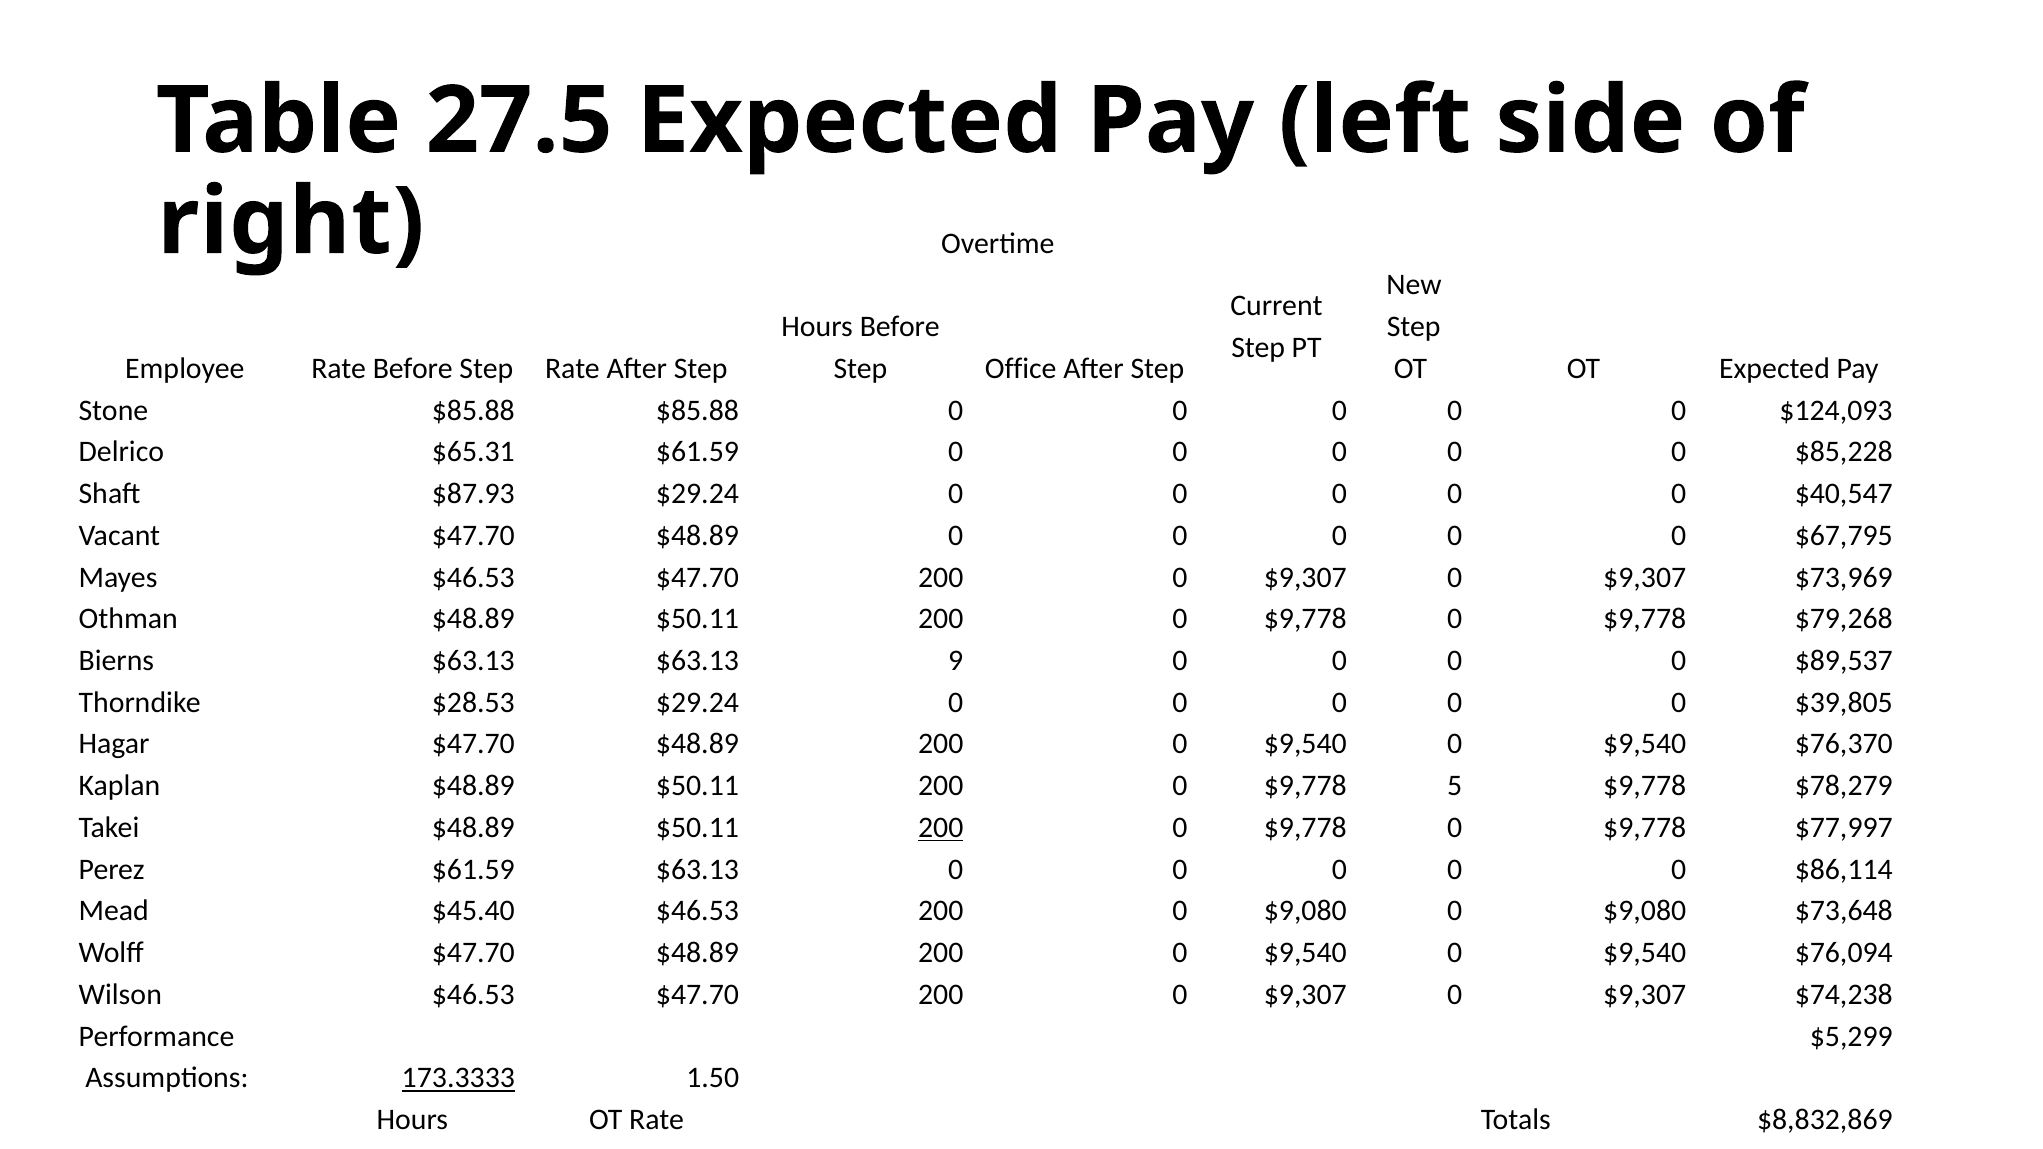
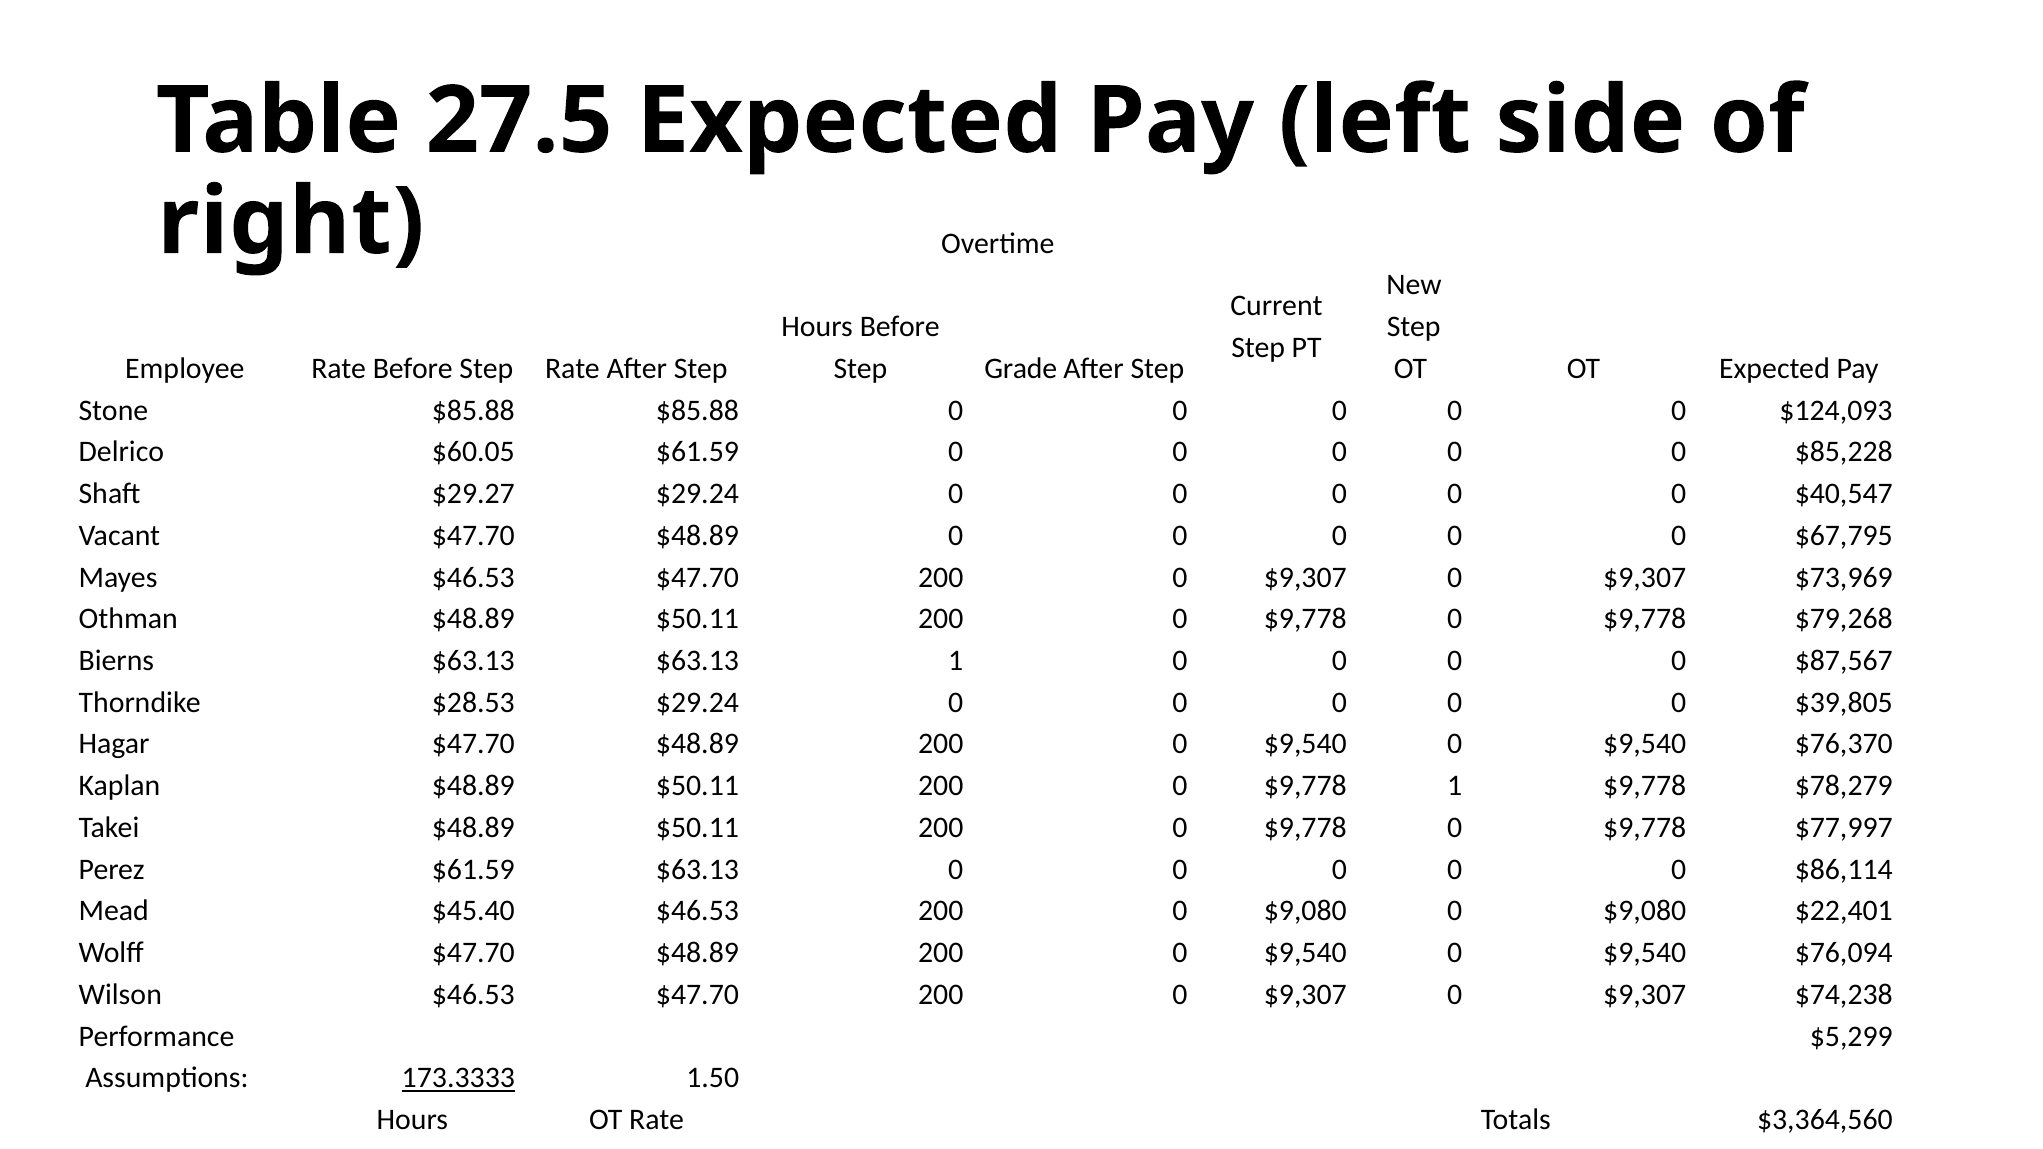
Office: Office -> Grade
$65.31: $65.31 -> $60.05
$87.93: $87.93 -> $29.27
$63.13 9: 9 -> 1
$89,537: $89,537 -> $87,567
$9,778 5: 5 -> 1
200 at (941, 828) underline: present -> none
$73,648: $73,648 -> $22,401
$8,832,869: $8,832,869 -> $3,364,560
